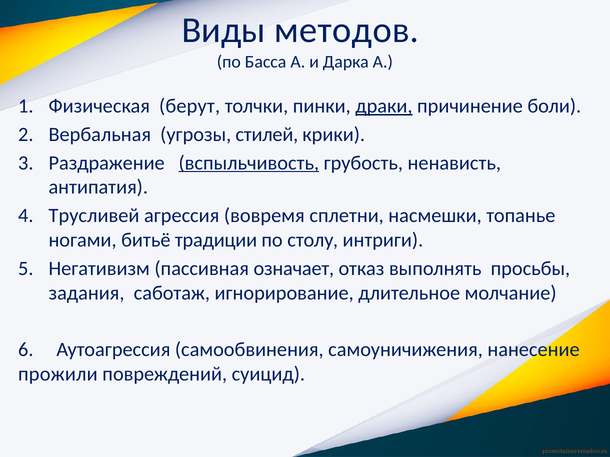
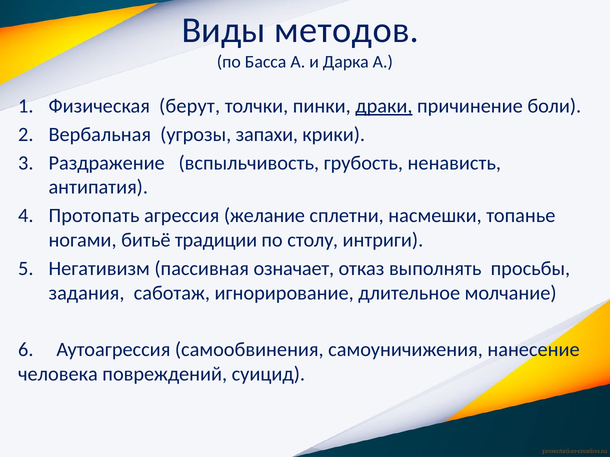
стилей: стилей -> запахи
вспыльчивость underline: present -> none
Трусливей: Трусливей -> Протопать
вовремя: вовремя -> желание
прожили: прожили -> человека
